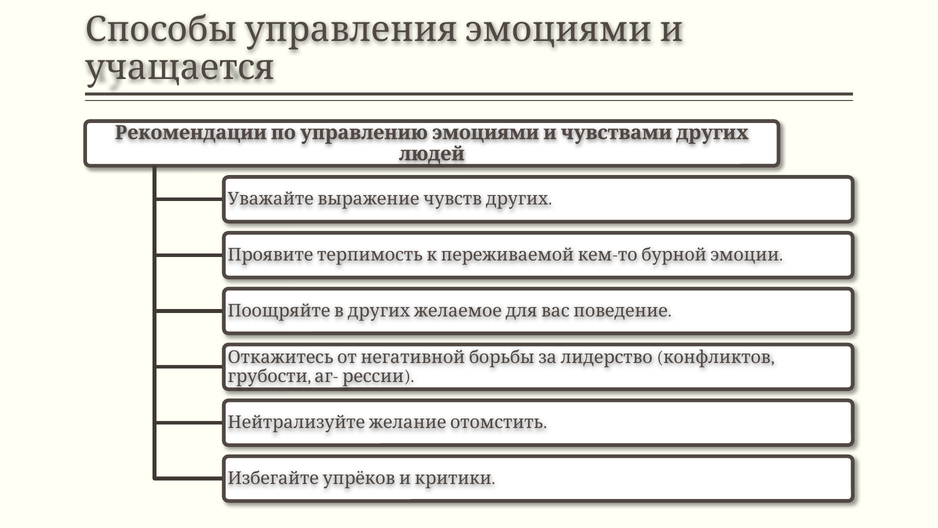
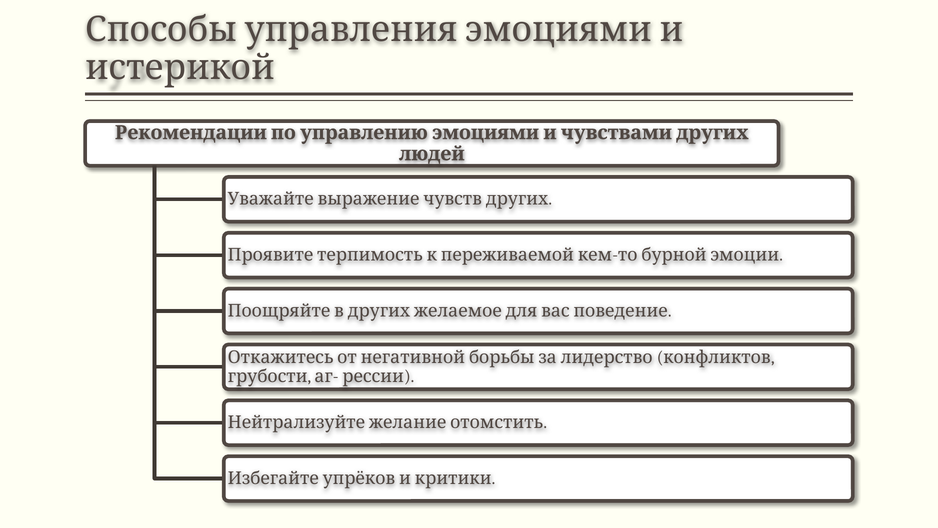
учащается: учащается -> истерикой
